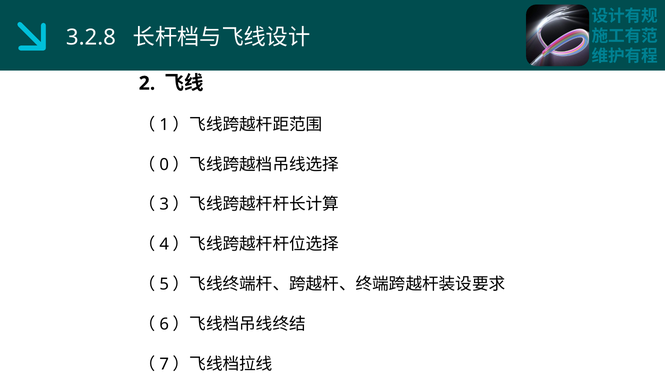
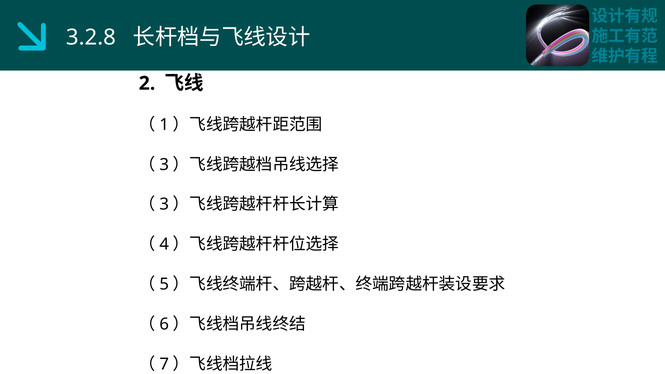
0 at (164, 165): 0 -> 3
